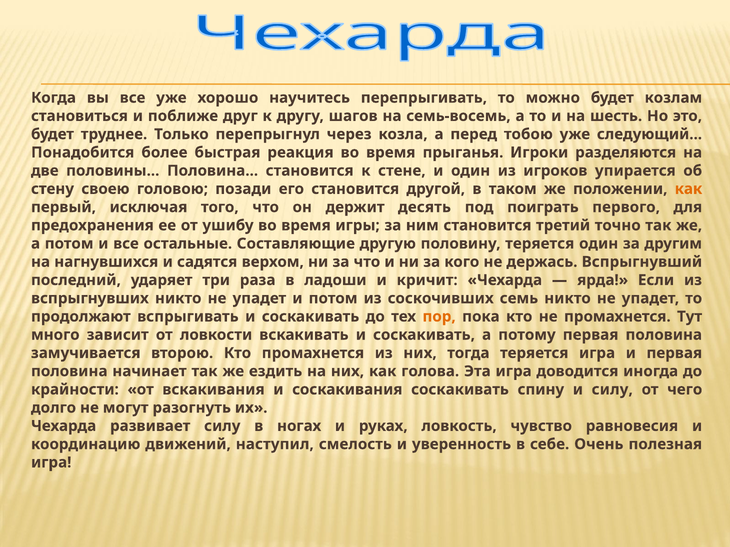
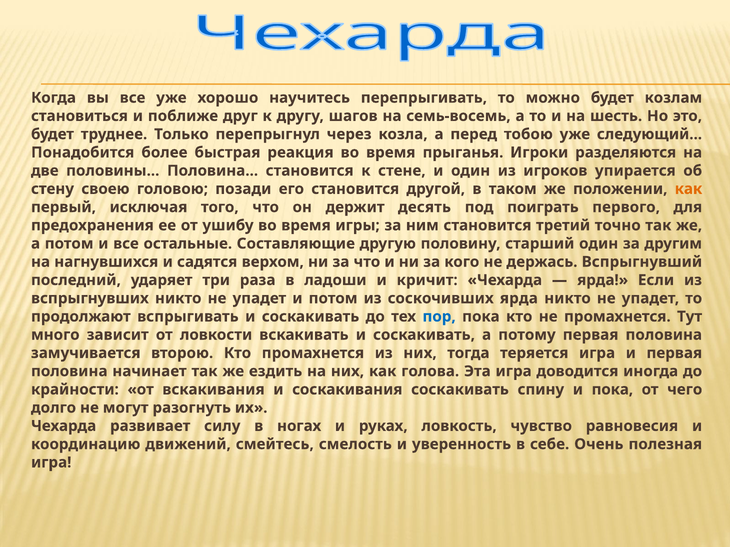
половину теряется: теряется -> старший
соскочивших семь: семь -> ярда
пор colour: orange -> blue
и силу: силу -> пока
наступил: наступил -> смейтесь
